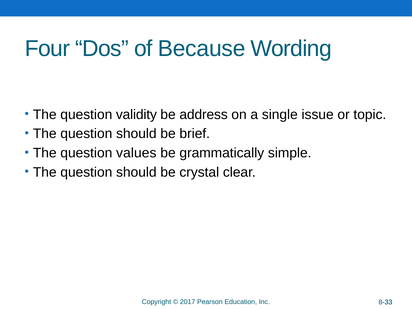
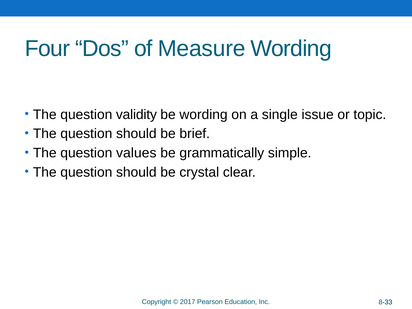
Because: Because -> Measure
be address: address -> wording
